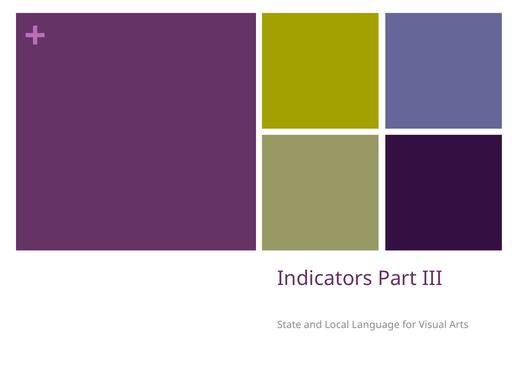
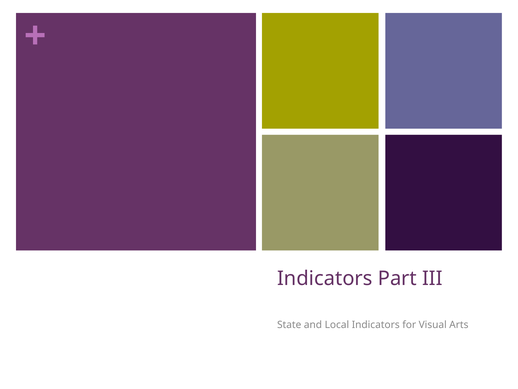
Local Language: Language -> Indicators
